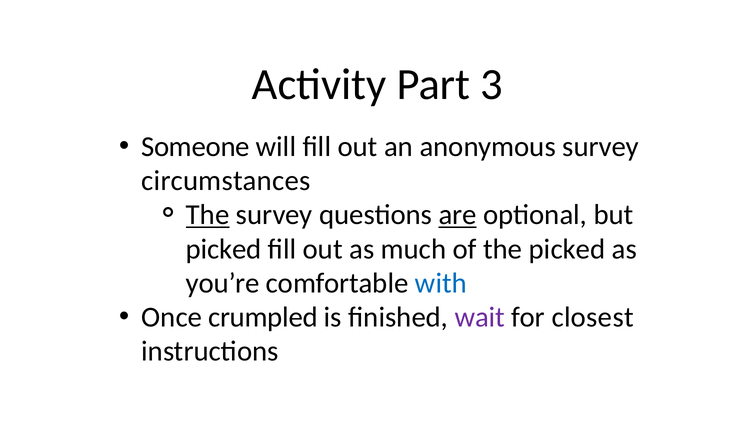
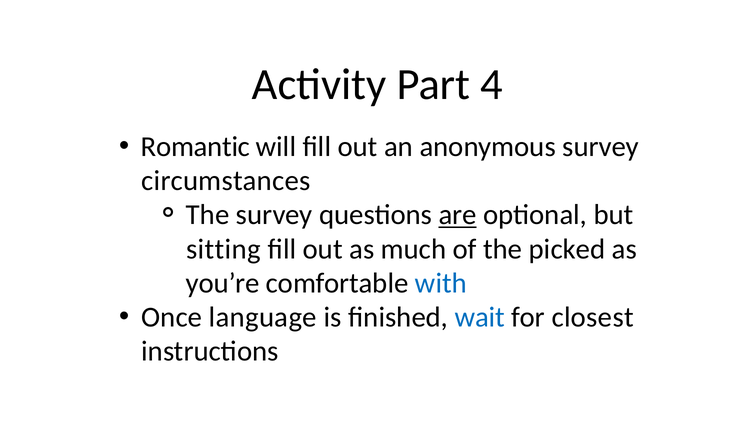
3: 3 -> 4
Someone: Someone -> Romantic
The at (208, 215) underline: present -> none
picked at (224, 249): picked -> sitting
crumpled: crumpled -> language
wait colour: purple -> blue
